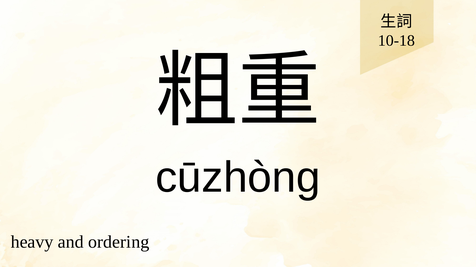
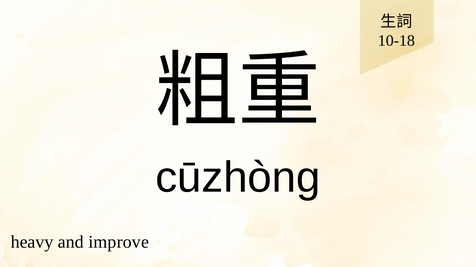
ordering: ordering -> improve
